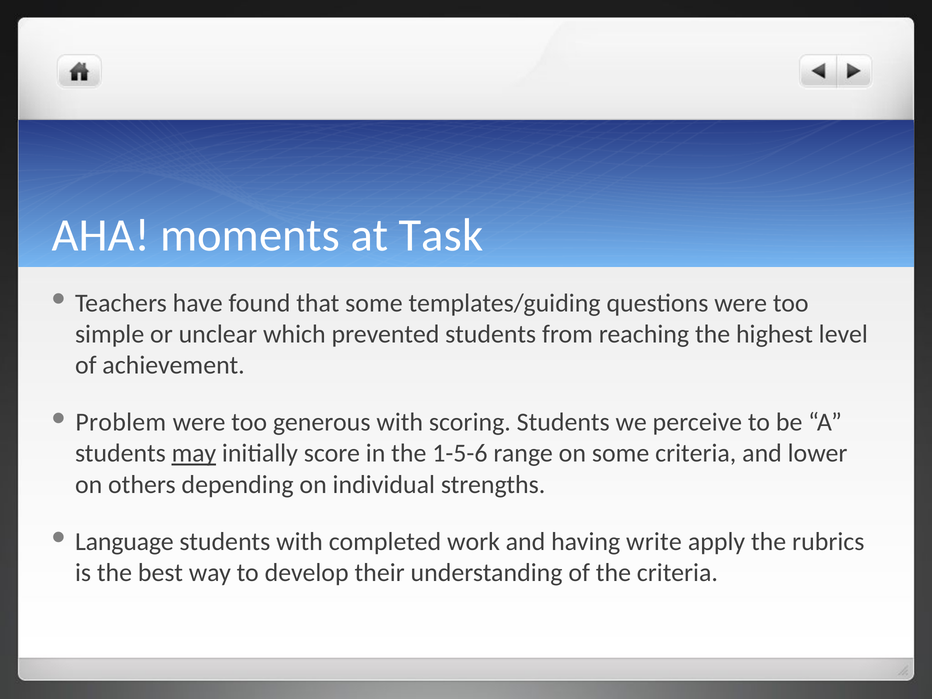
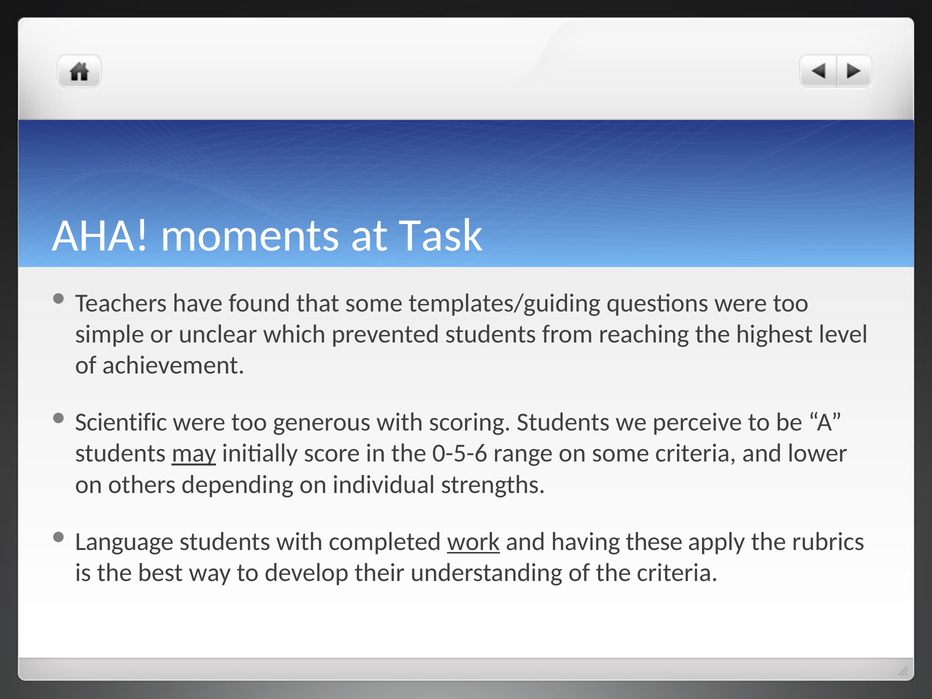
Problem: Problem -> Scientific
1-5-6: 1-5-6 -> 0-5-6
work underline: none -> present
write: write -> these
